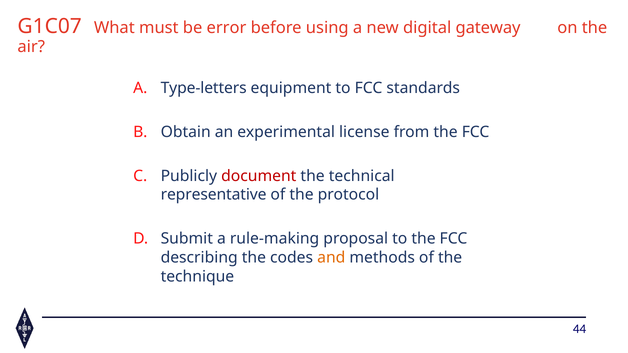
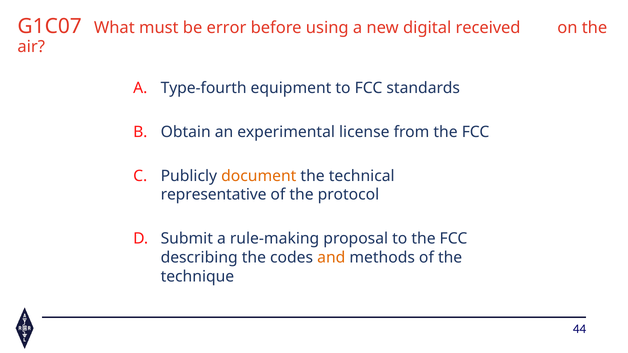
gateway: gateway -> received
Type-letters: Type-letters -> Type-fourth
document colour: red -> orange
